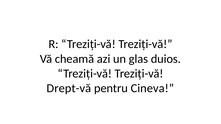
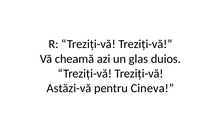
Drept-vă: Drept-vă -> Astăzi-vă
